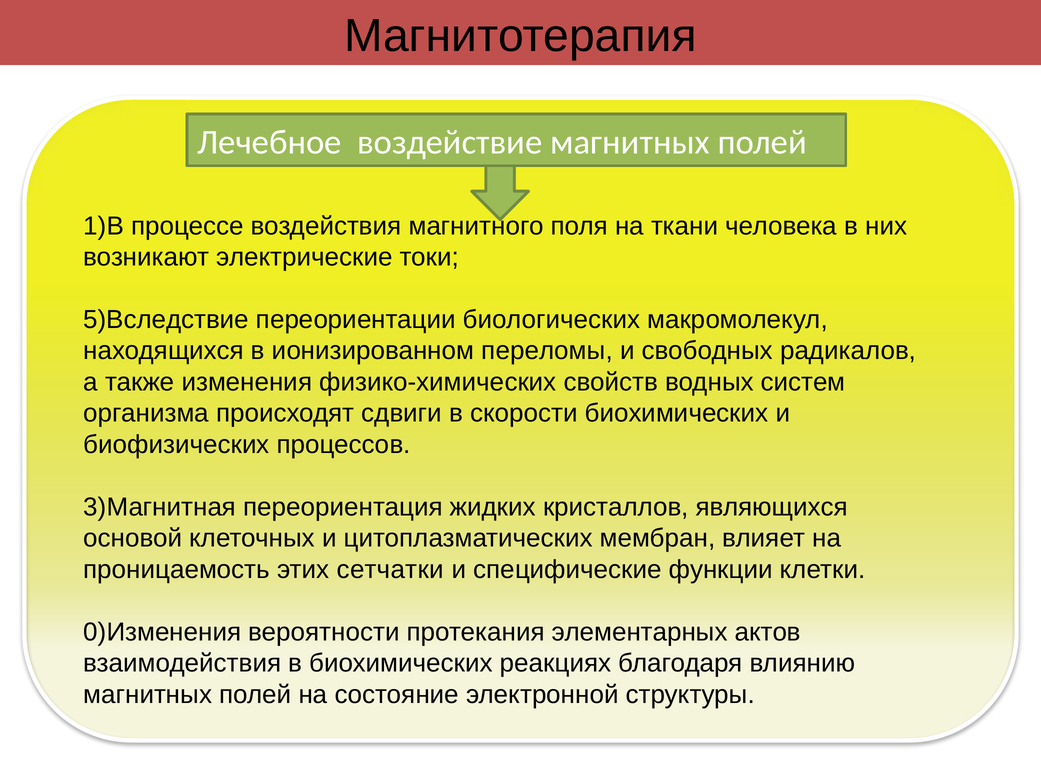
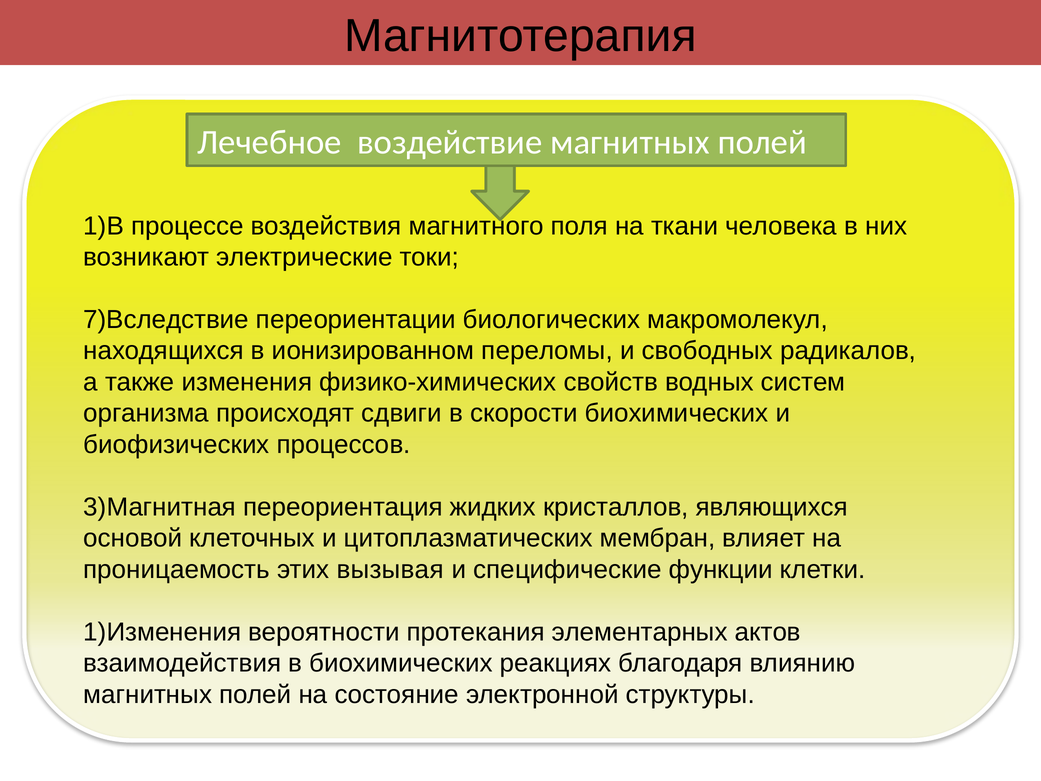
5)Вследствие: 5)Вследствие -> 7)Вследствие
сетчатки: сетчатки -> вызывая
0)Изменения: 0)Изменения -> 1)Изменения
